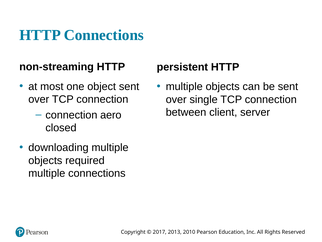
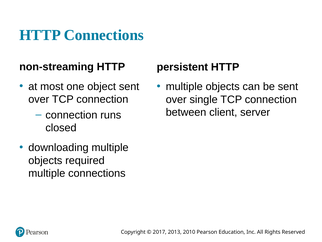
aero: aero -> runs
